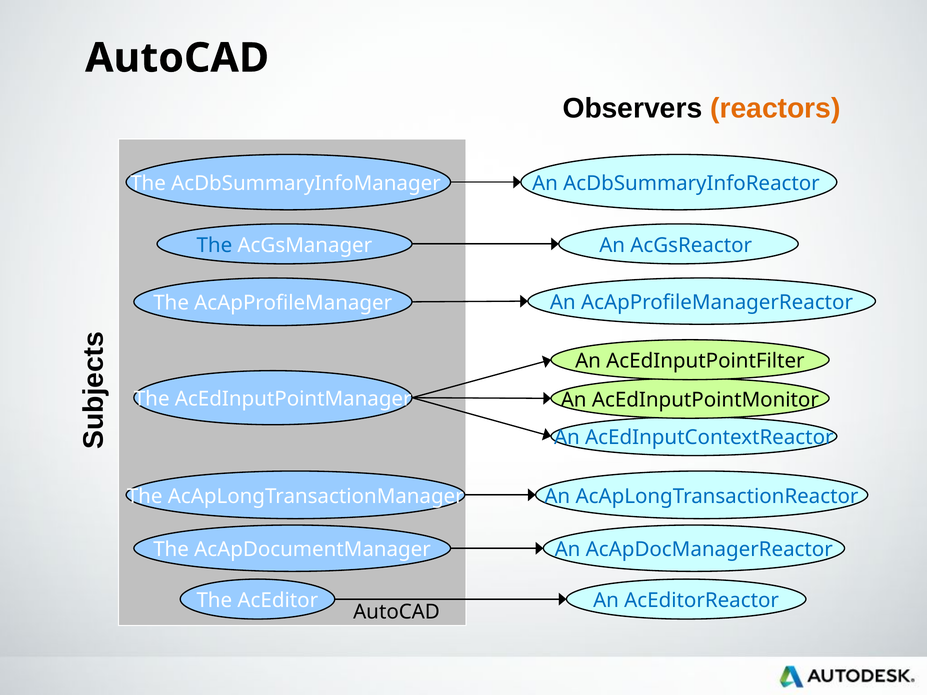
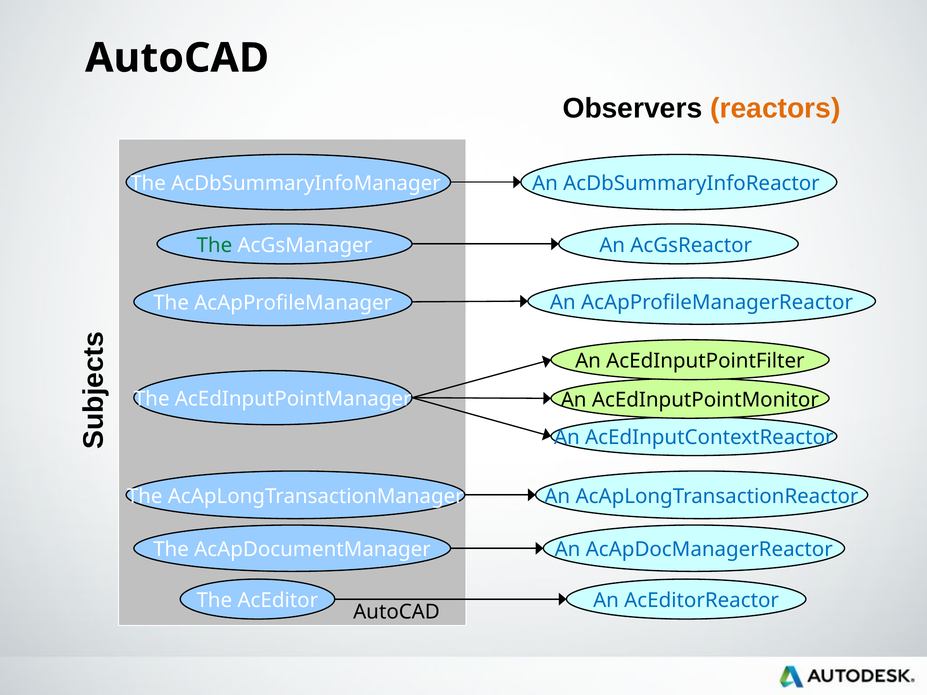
The at (214, 245) colour: blue -> green
